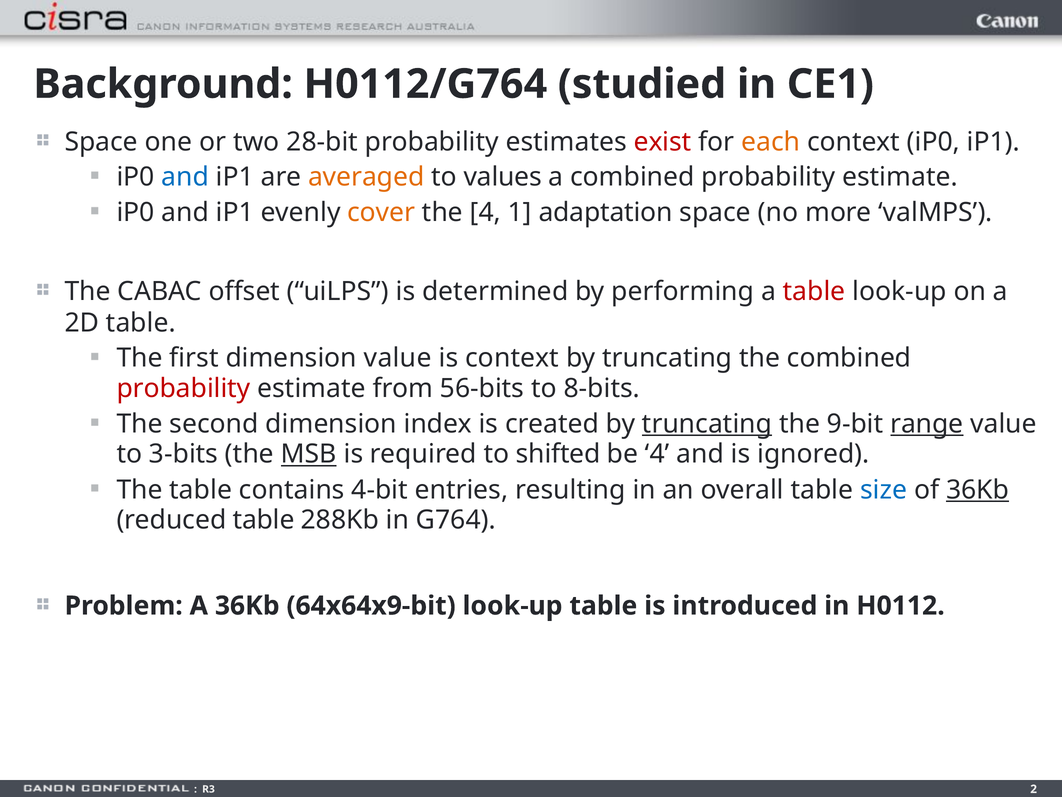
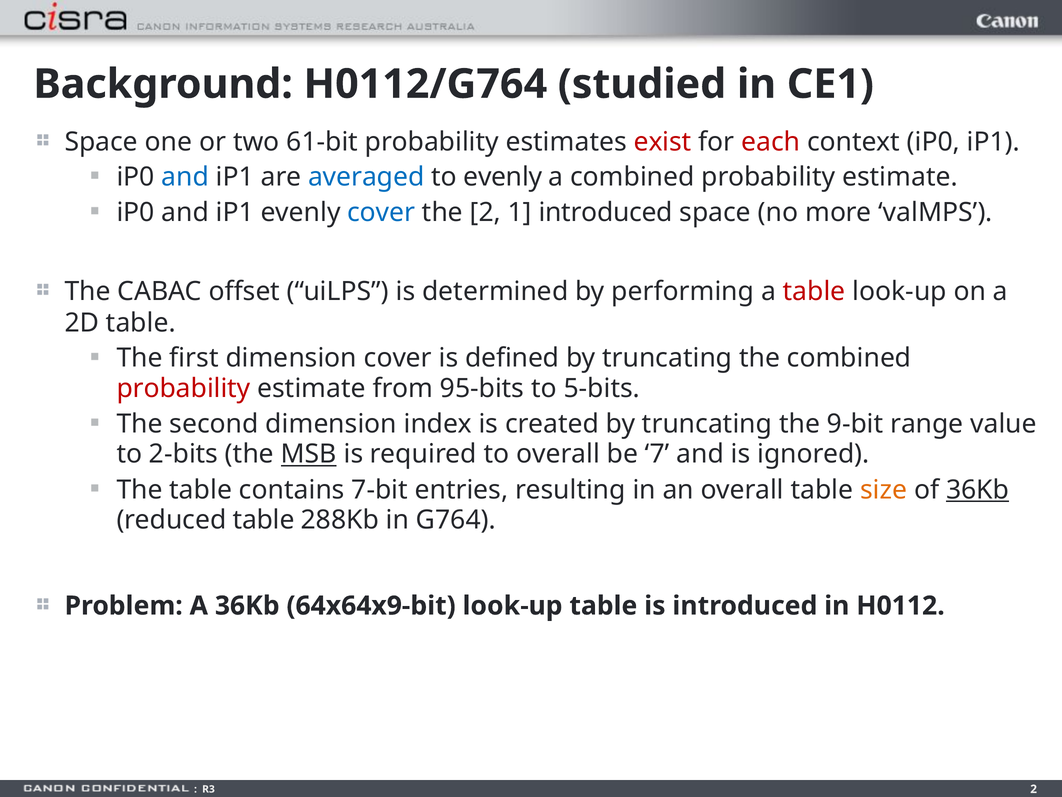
28-bit: 28-bit -> 61-bit
each colour: orange -> red
averaged colour: orange -> blue
to values: values -> evenly
cover at (381, 212) colour: orange -> blue
the 4: 4 -> 2
1 adaptation: adaptation -> introduced
dimension value: value -> cover
is context: context -> defined
56-bits: 56-bits -> 95-bits
8-bits: 8-bits -> 5-bits
truncating at (707, 424) underline: present -> none
range underline: present -> none
3-bits: 3-bits -> 2-bits
to shifted: shifted -> overall
be 4: 4 -> 7
4-bit: 4-bit -> 7-bit
size colour: blue -> orange
